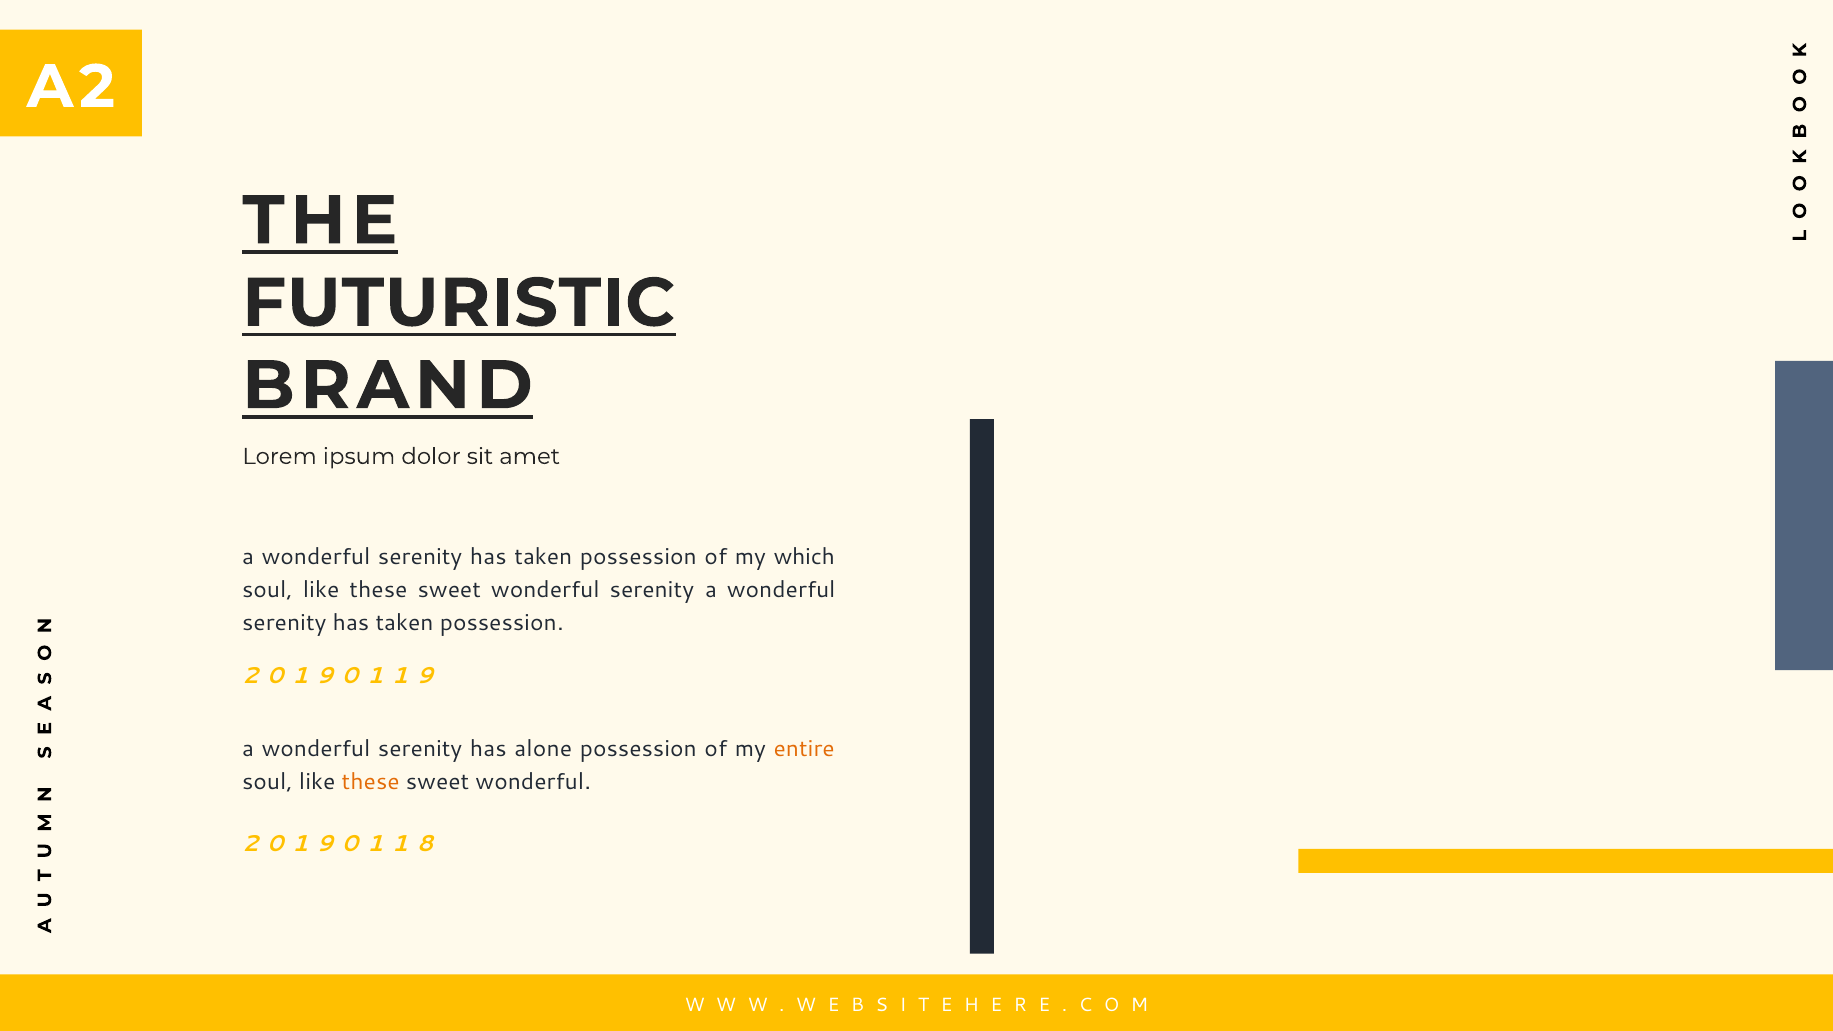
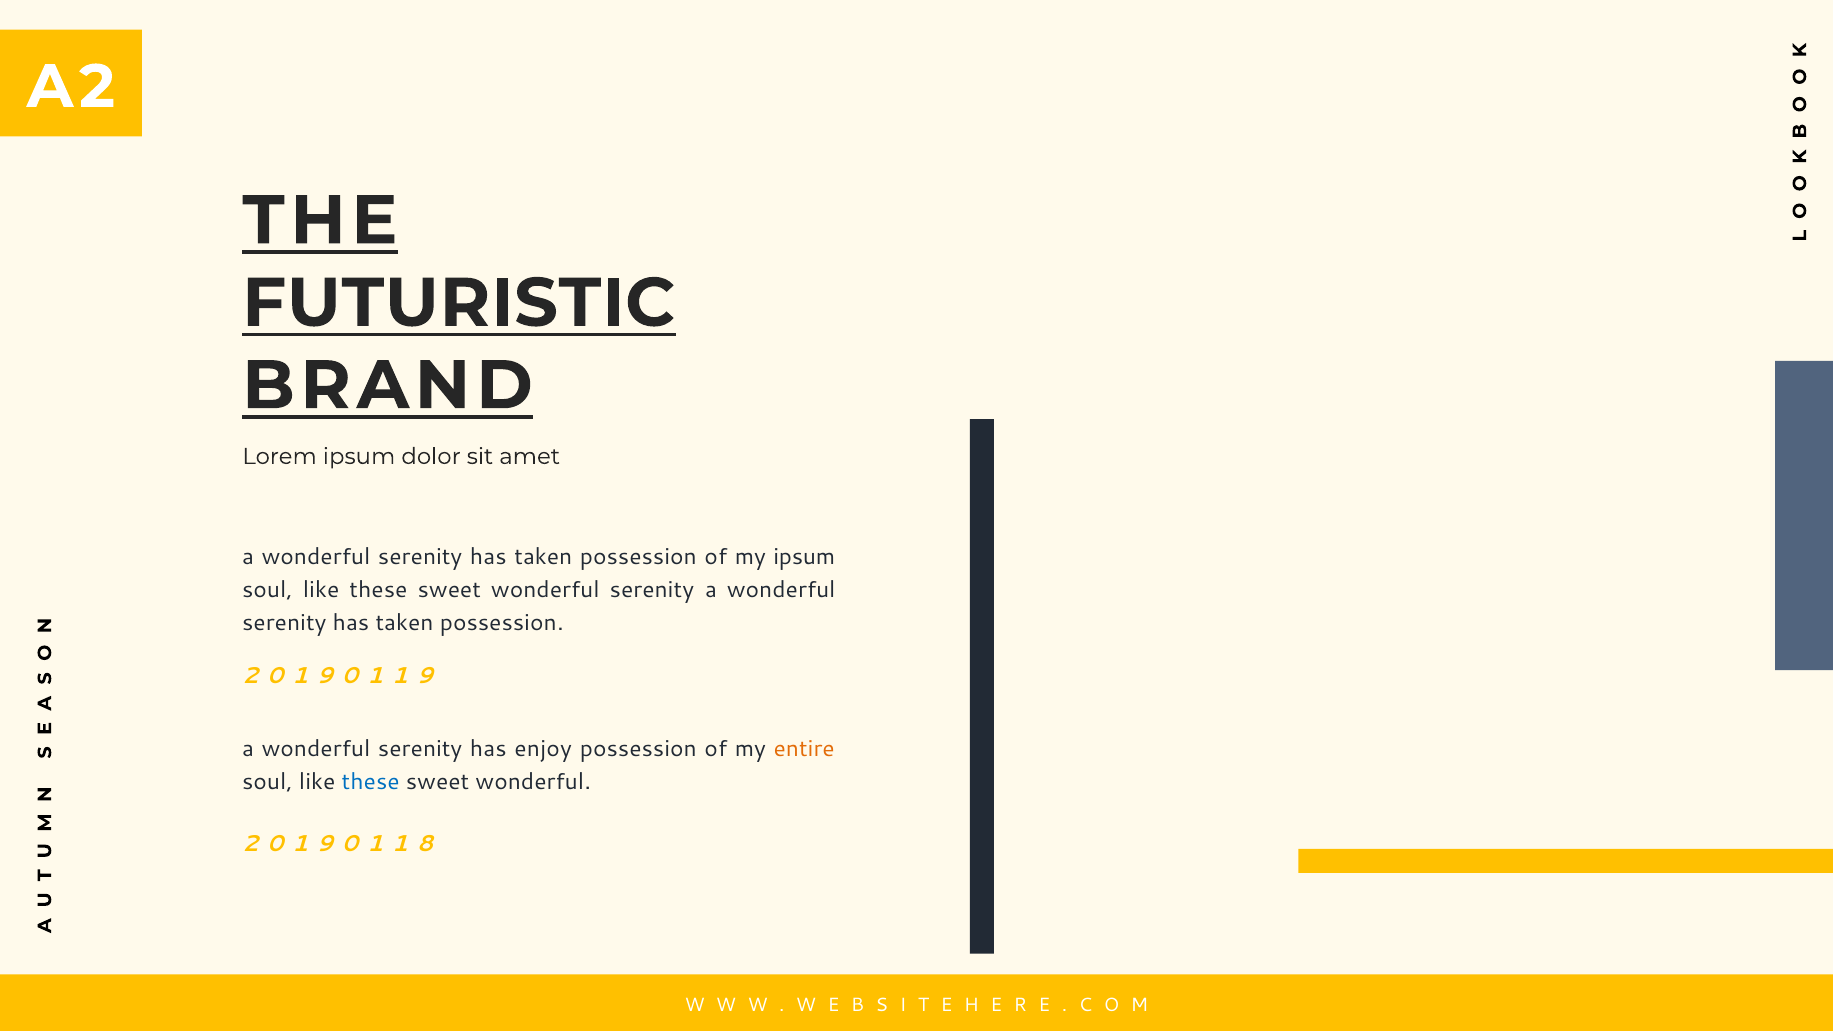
my which: which -> ipsum
alone: alone -> enjoy
these at (371, 782) colour: orange -> blue
